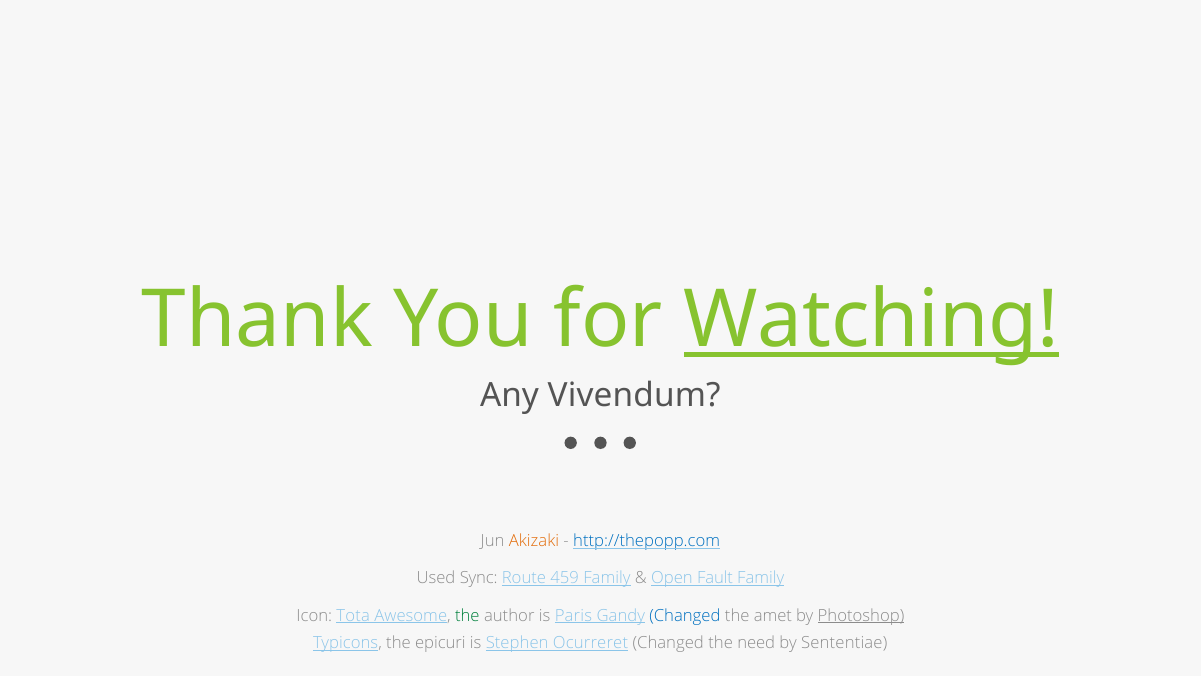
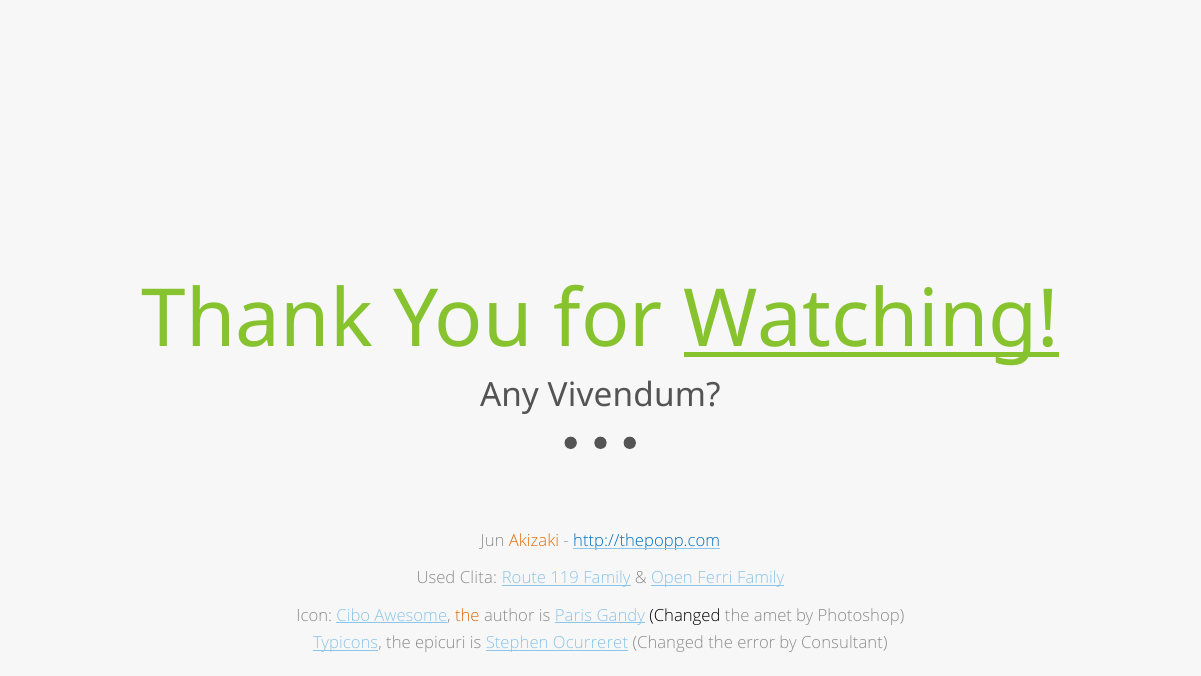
Sync: Sync -> Clita
459: 459 -> 119
Fault: Fault -> Ferri
Tota: Tota -> Cibo
the at (467, 615) colour: green -> orange
Changed at (685, 615) colour: blue -> black
Photoshop underline: present -> none
need: need -> error
Sententiae: Sententiae -> Consultant
